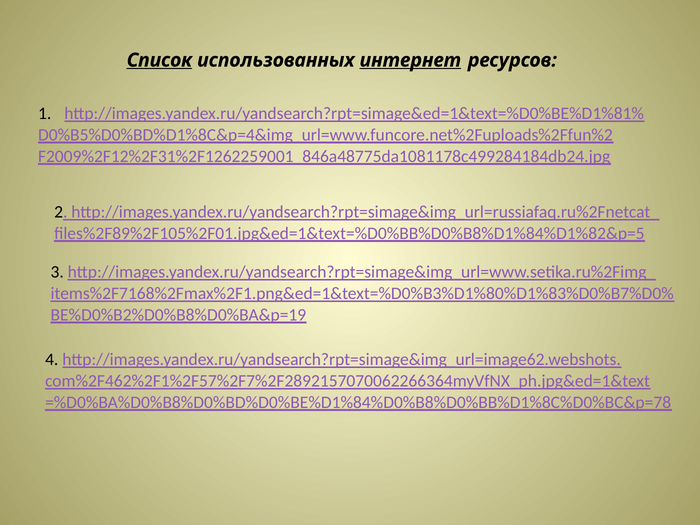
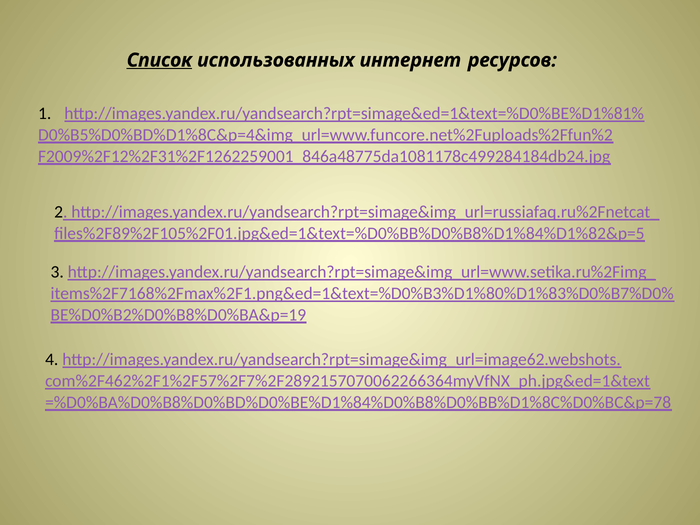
интернет underline: present -> none
